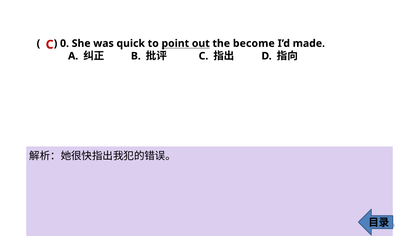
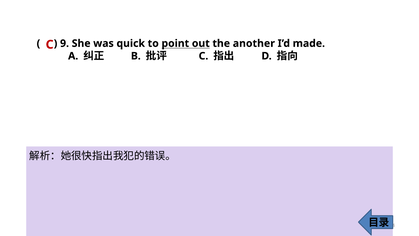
0: 0 -> 9
become: become -> another
